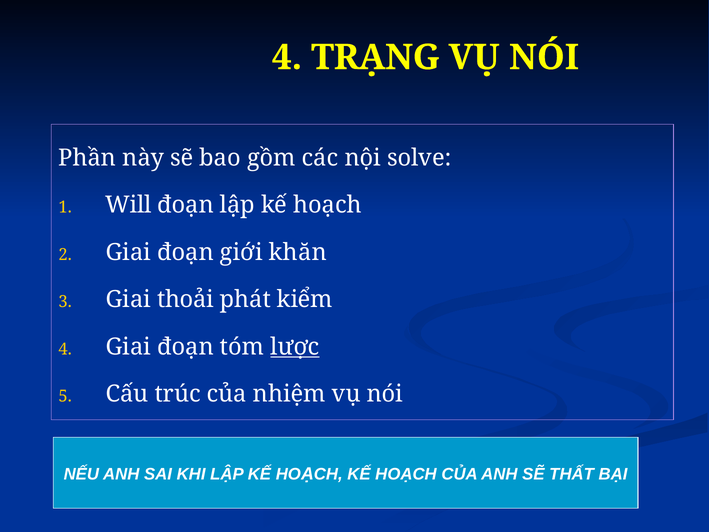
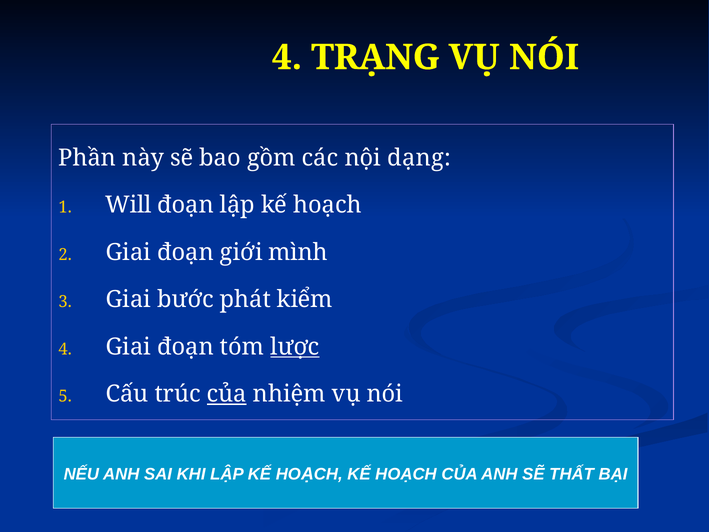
solve: solve -> dạng
khăn: khăn -> mình
thoải: thoải -> bước
của at (227, 394) underline: none -> present
